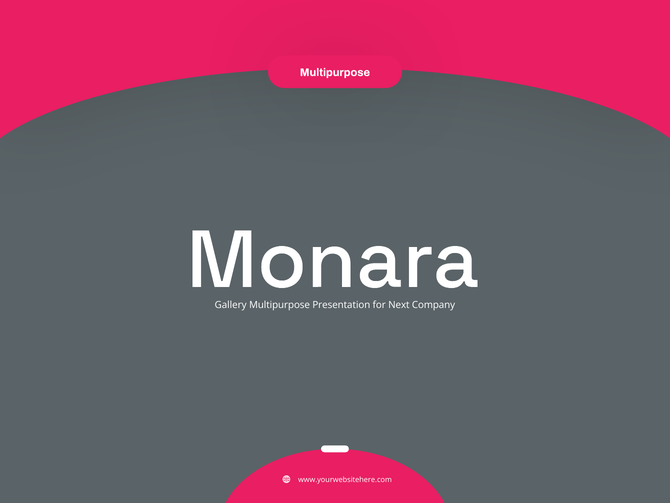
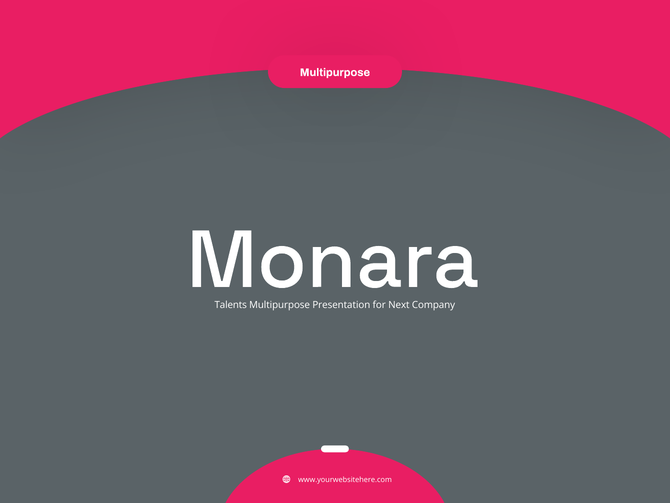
Gallery: Gallery -> Talents
